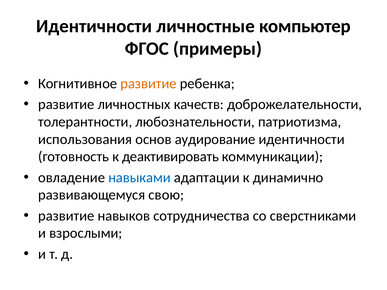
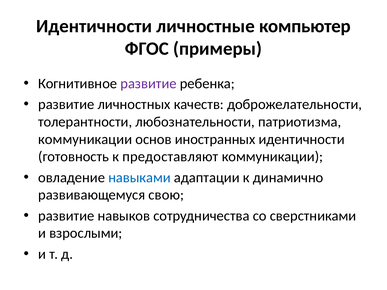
развитие at (148, 84) colour: orange -> purple
использования at (85, 139): использования -> коммуникации
аудирование: аудирование -> иностранных
деактивировать: деактивировать -> предоставляют
